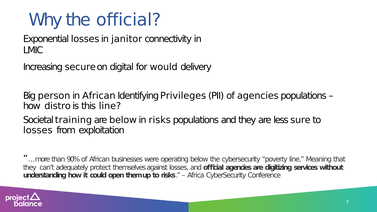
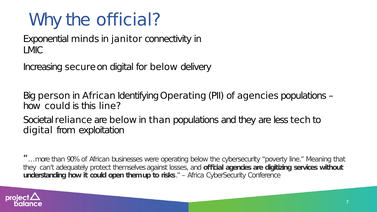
Exponential losses: losses -> minds
for would: would -> below
Identifying Privileges: Privileges -> Operating
how distro: distro -> could
training: training -> reliance
in risks: risks -> than
sure: sure -> tech
losses at (38, 130): losses -> digital
